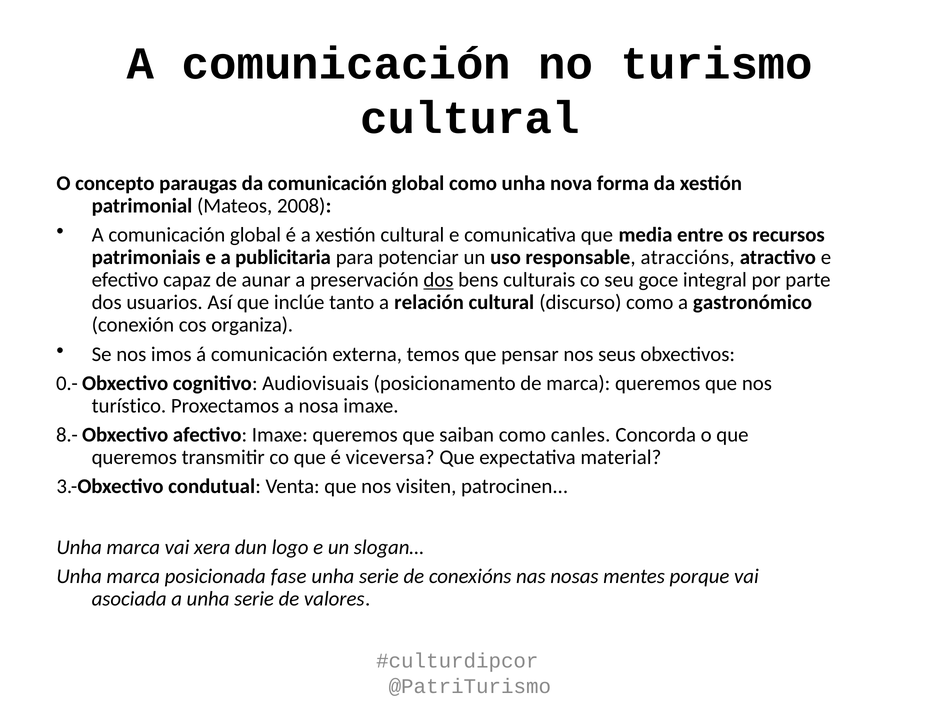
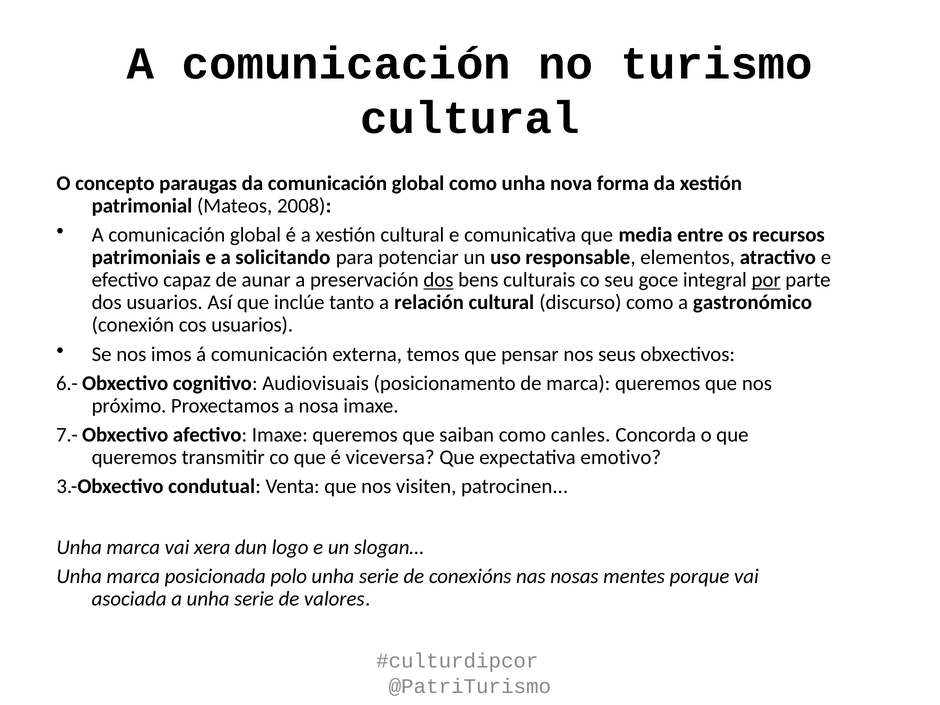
publicitaria: publicitaria -> solicitando
atraccións: atraccións -> elementos
por underline: none -> present
cos organiza: organiza -> usuarios
0.-: 0.- -> 6.-
turístico: turístico -> próximo
8.-: 8.- -> 7.-
material: material -> emotivo
fase: fase -> polo
